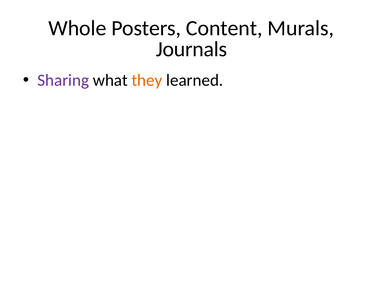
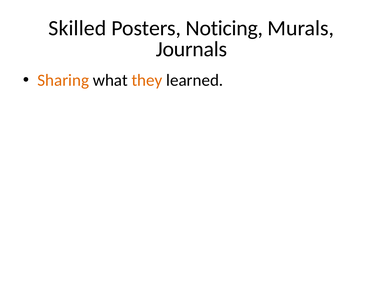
Whole: Whole -> Skilled
Content: Content -> Noticing
Sharing colour: purple -> orange
